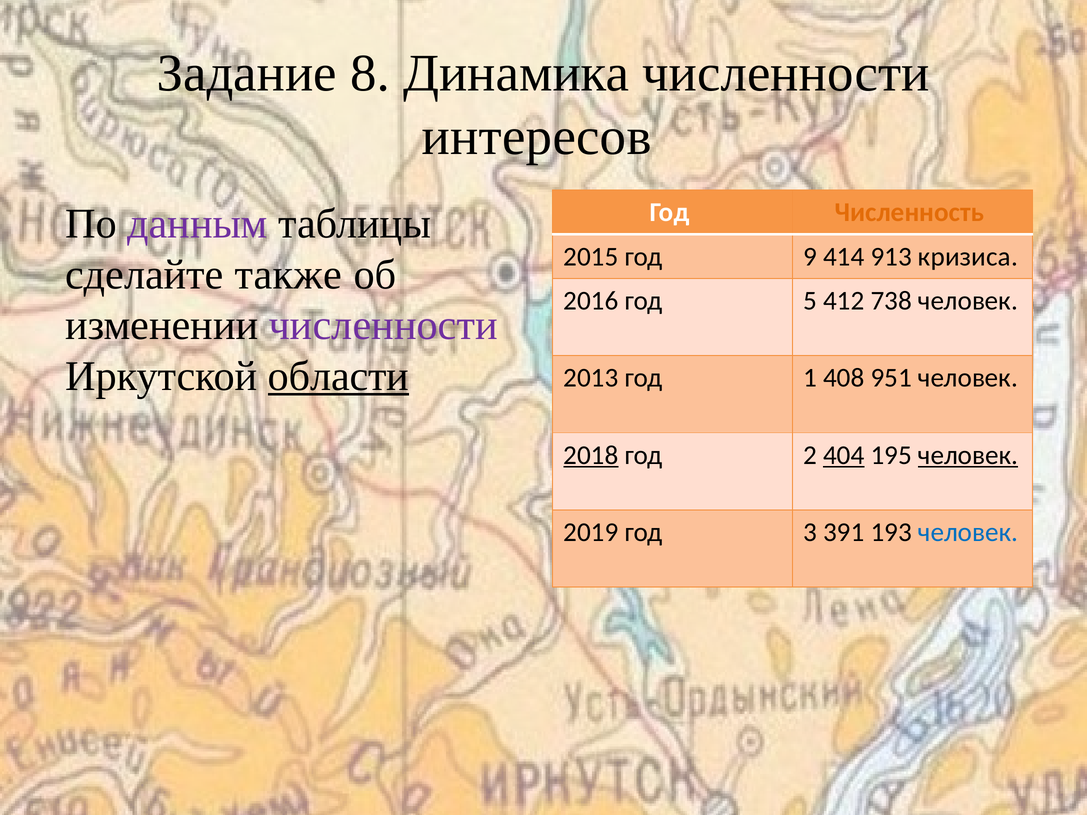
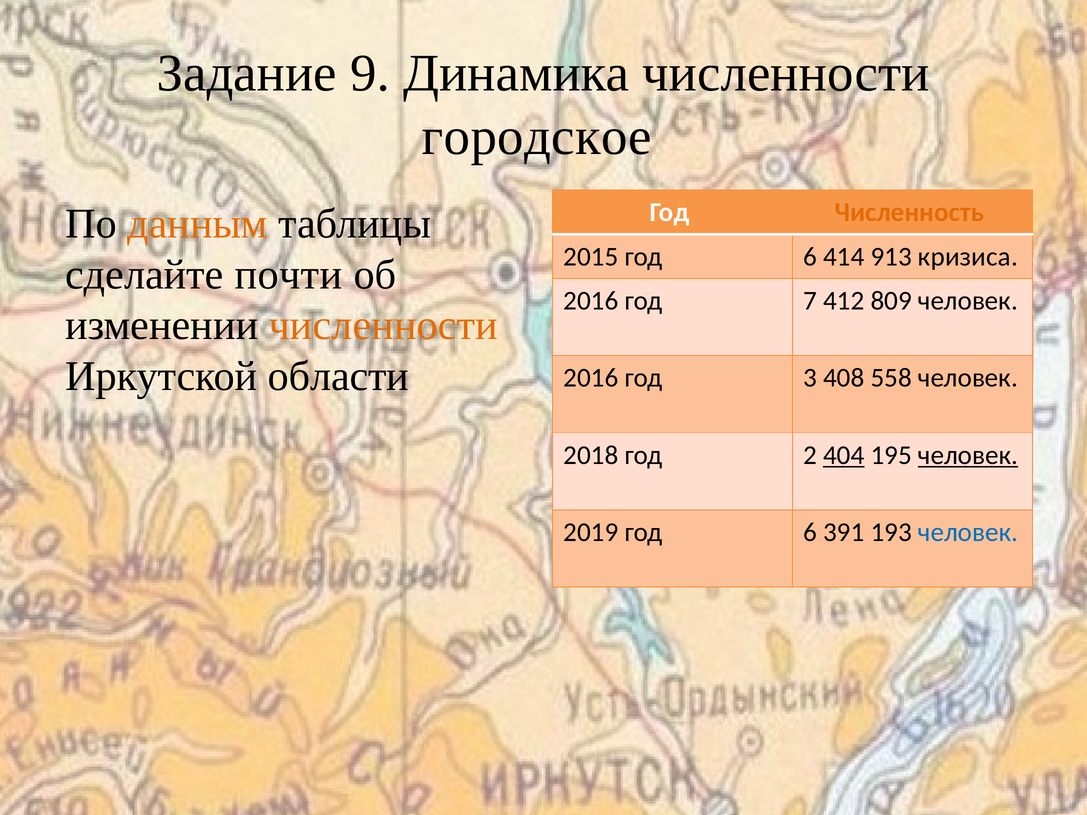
8: 8 -> 9
интересов: интересов -> городское
данным colour: purple -> orange
2015 год 9: 9 -> 6
также: также -> почти
5: 5 -> 7
738: 738 -> 809
численности at (383, 325) colour: purple -> orange
области underline: present -> none
2013 at (591, 378): 2013 -> 2016
1: 1 -> 3
951: 951 -> 558
2018 underline: present -> none
2019 год 3: 3 -> 6
